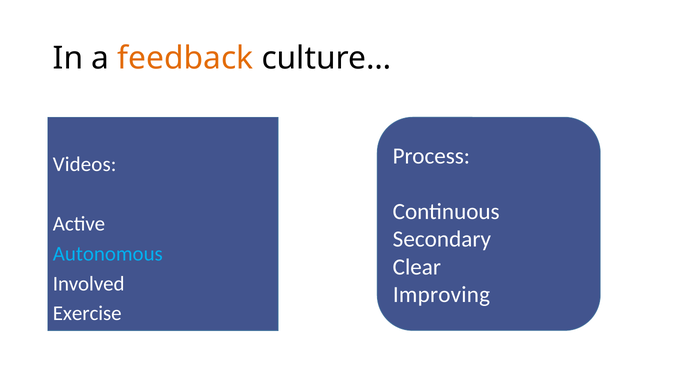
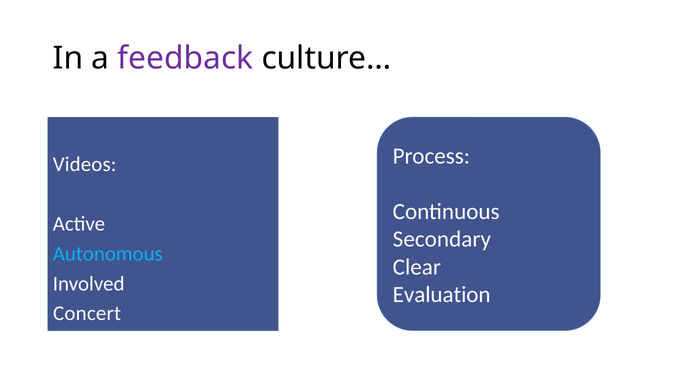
feedback colour: orange -> purple
Improving: Improving -> Evaluation
Exercise: Exercise -> Concert
